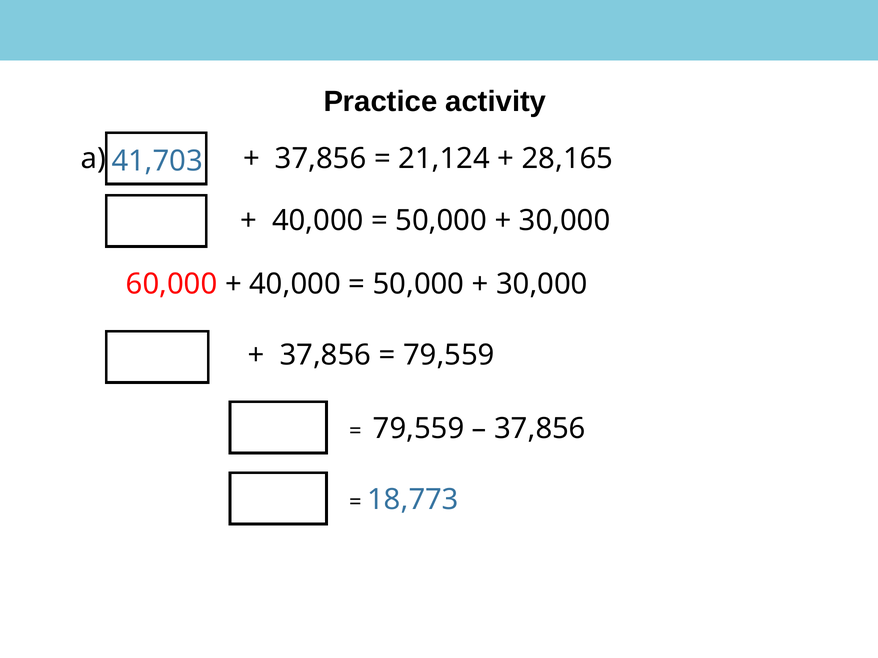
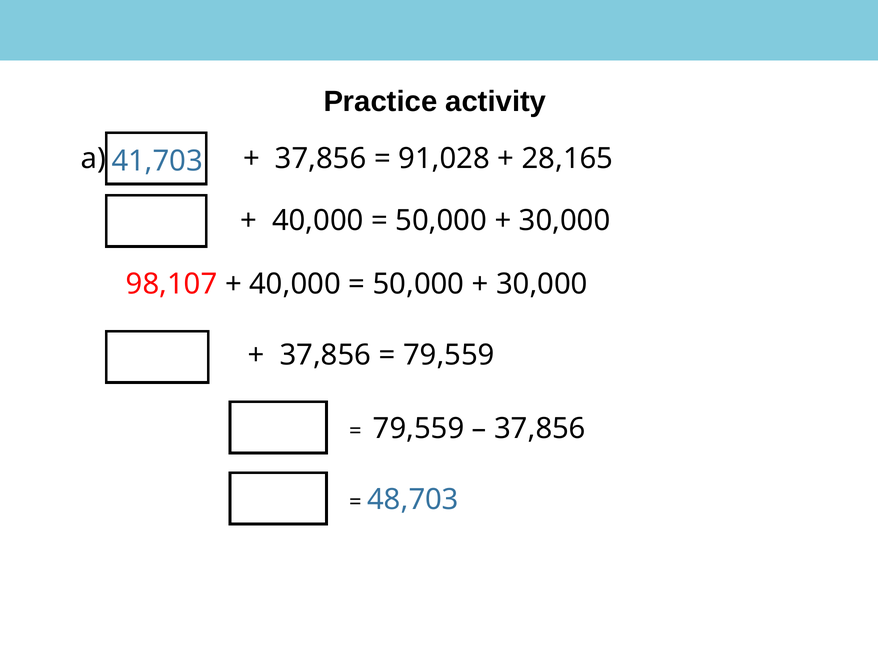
21,124: 21,124 -> 91,028
60,000: 60,000 -> 98,107
18,773: 18,773 -> 48,703
